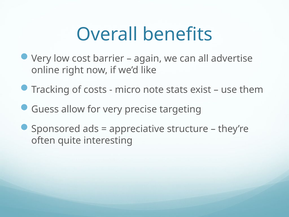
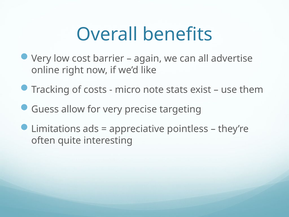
Sponsored: Sponsored -> Limitations
structure: structure -> pointless
